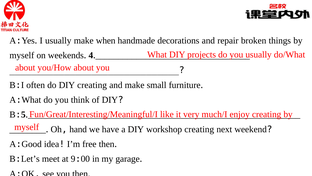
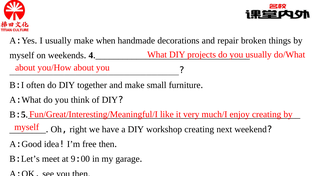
DIY creating: creating -> together
hand: hand -> right
